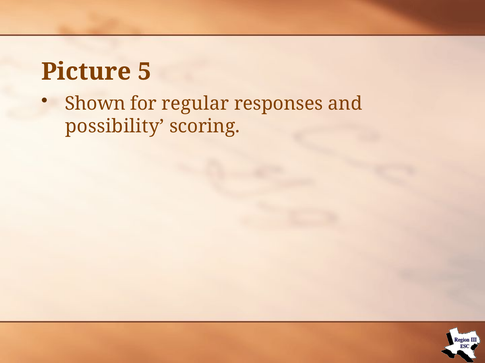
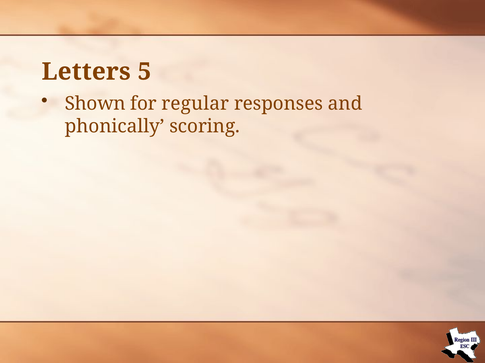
Picture: Picture -> Letters
possibility: possibility -> phonically
